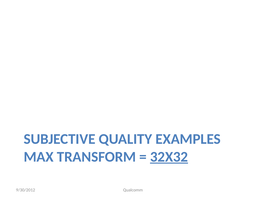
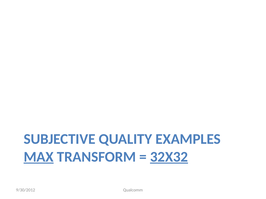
MAX underline: none -> present
